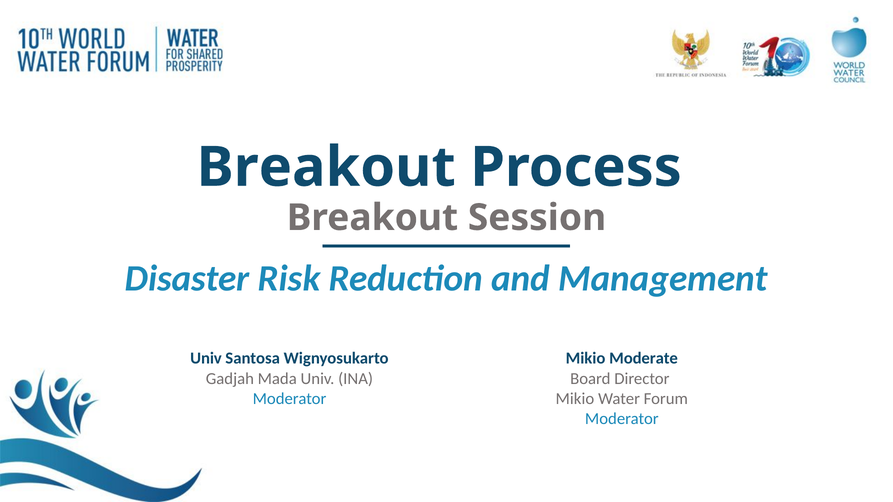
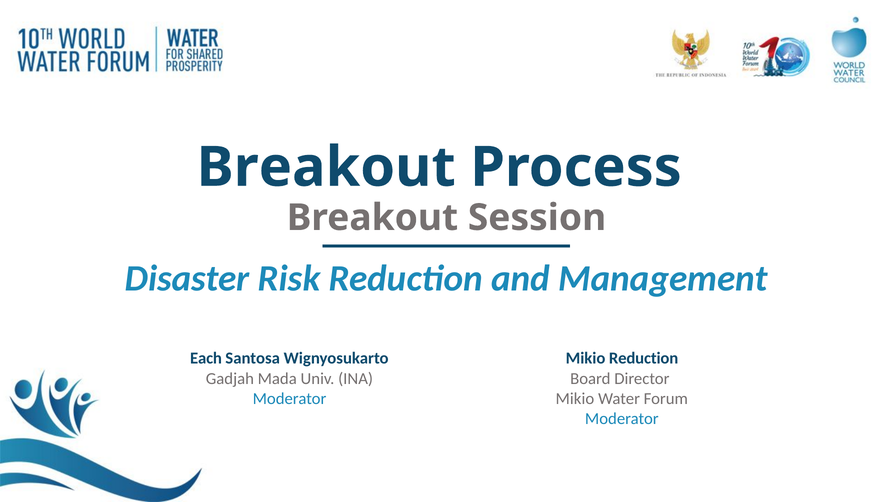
Univ at (206, 359): Univ -> Each
Mikio Moderate: Moderate -> Reduction
